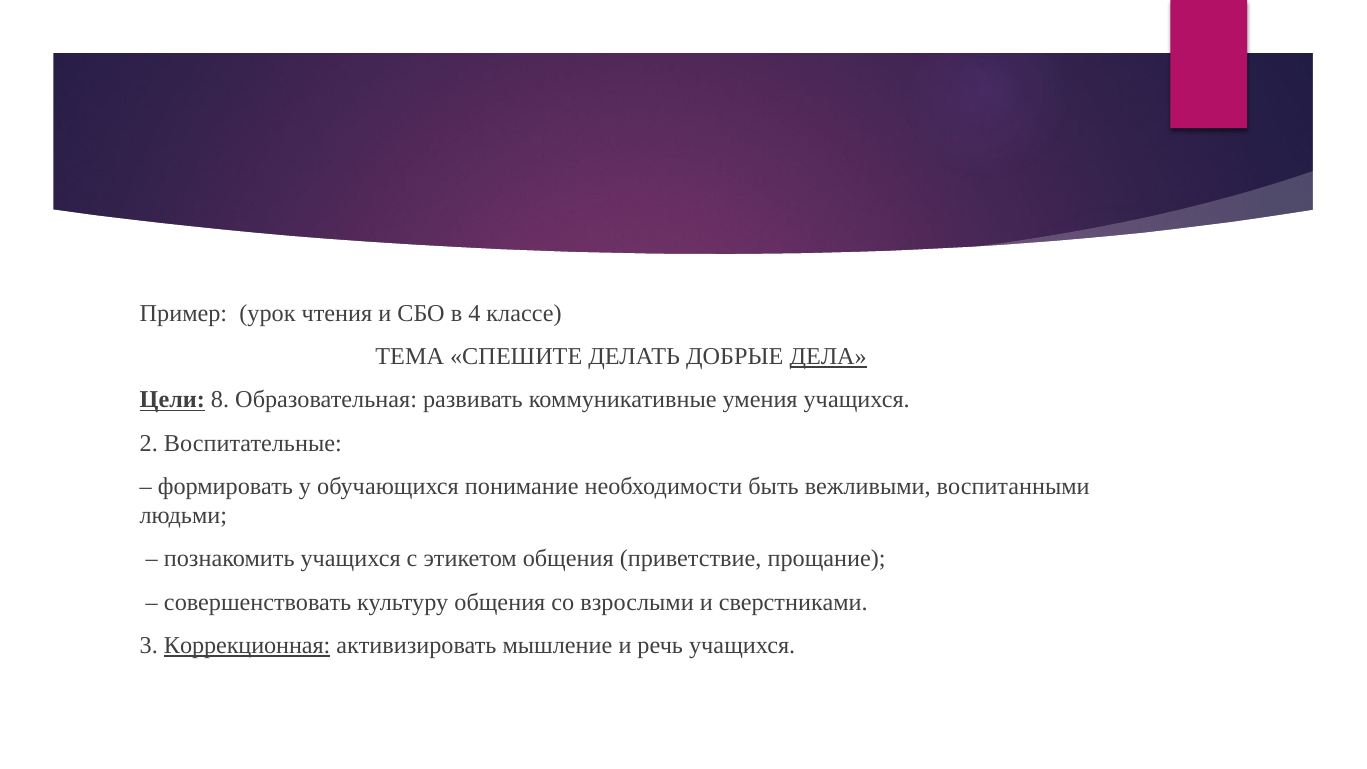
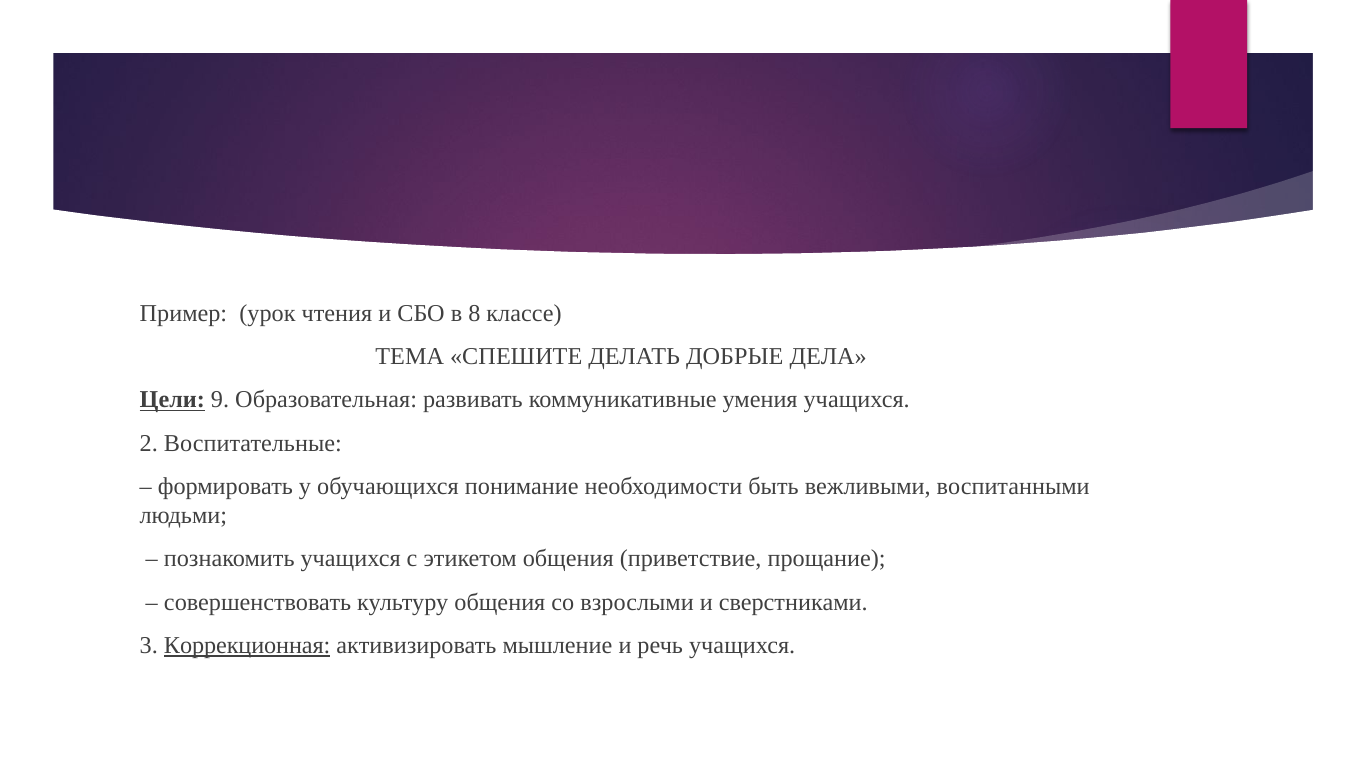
4: 4 -> 8
ДЕЛА underline: present -> none
8: 8 -> 9
